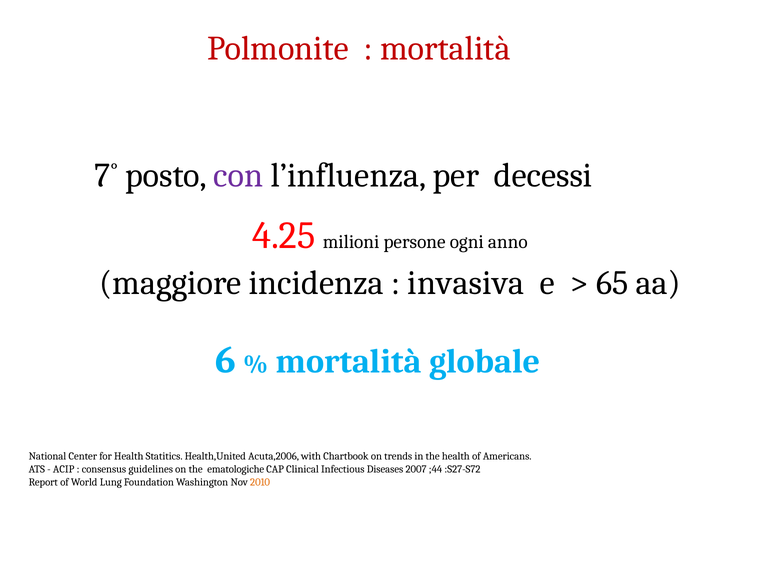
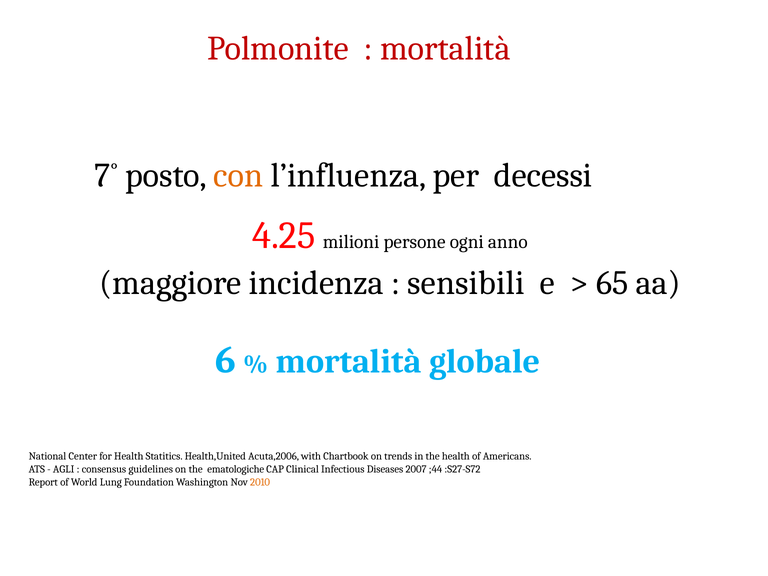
con colour: purple -> orange
invasiva: invasiva -> sensibili
ACIP: ACIP -> AGLI
